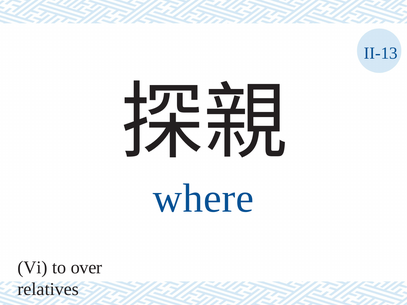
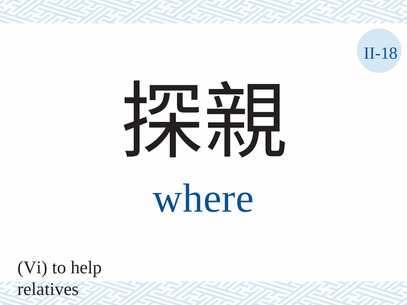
II-13: II-13 -> II-18
over: over -> help
